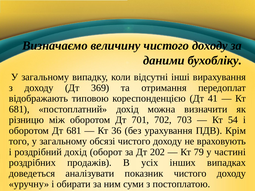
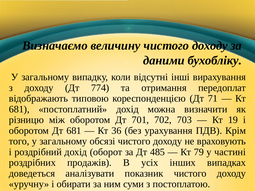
369: 369 -> 774
41: 41 -> 71
54: 54 -> 19
202: 202 -> 485
